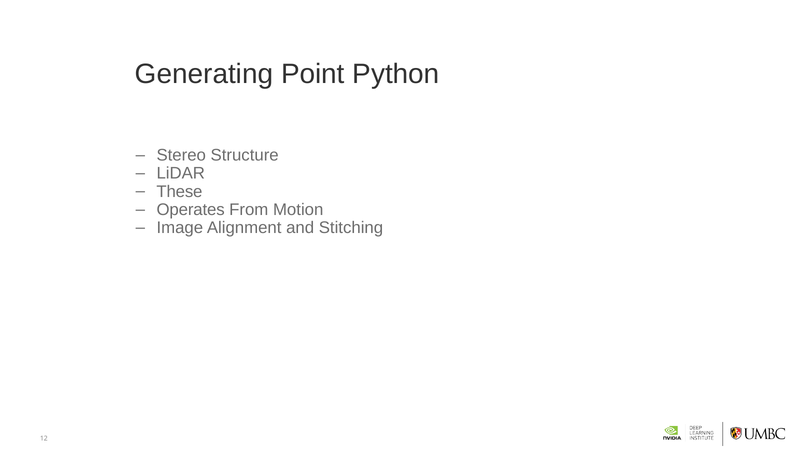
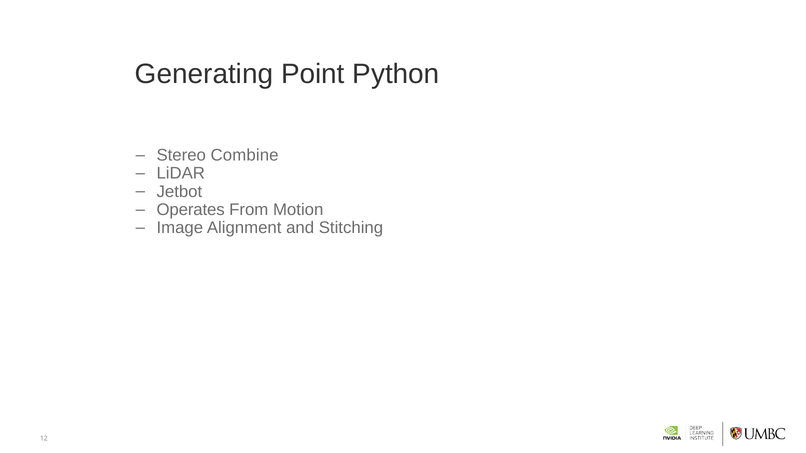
Structure: Structure -> Combine
These: These -> Jetbot
